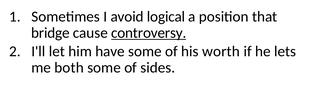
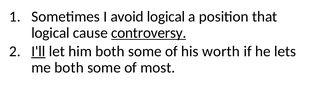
bridge at (50, 33): bridge -> logical
I'll underline: none -> present
him have: have -> both
sides: sides -> most
